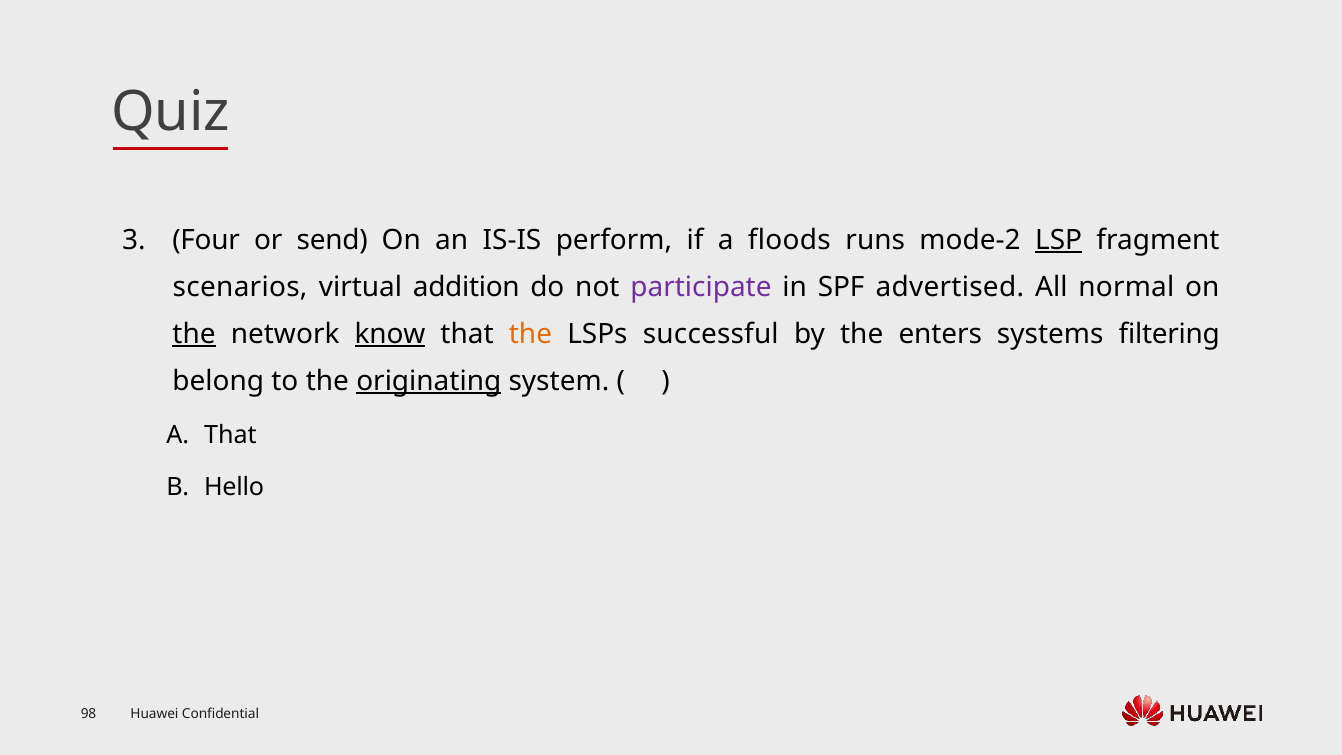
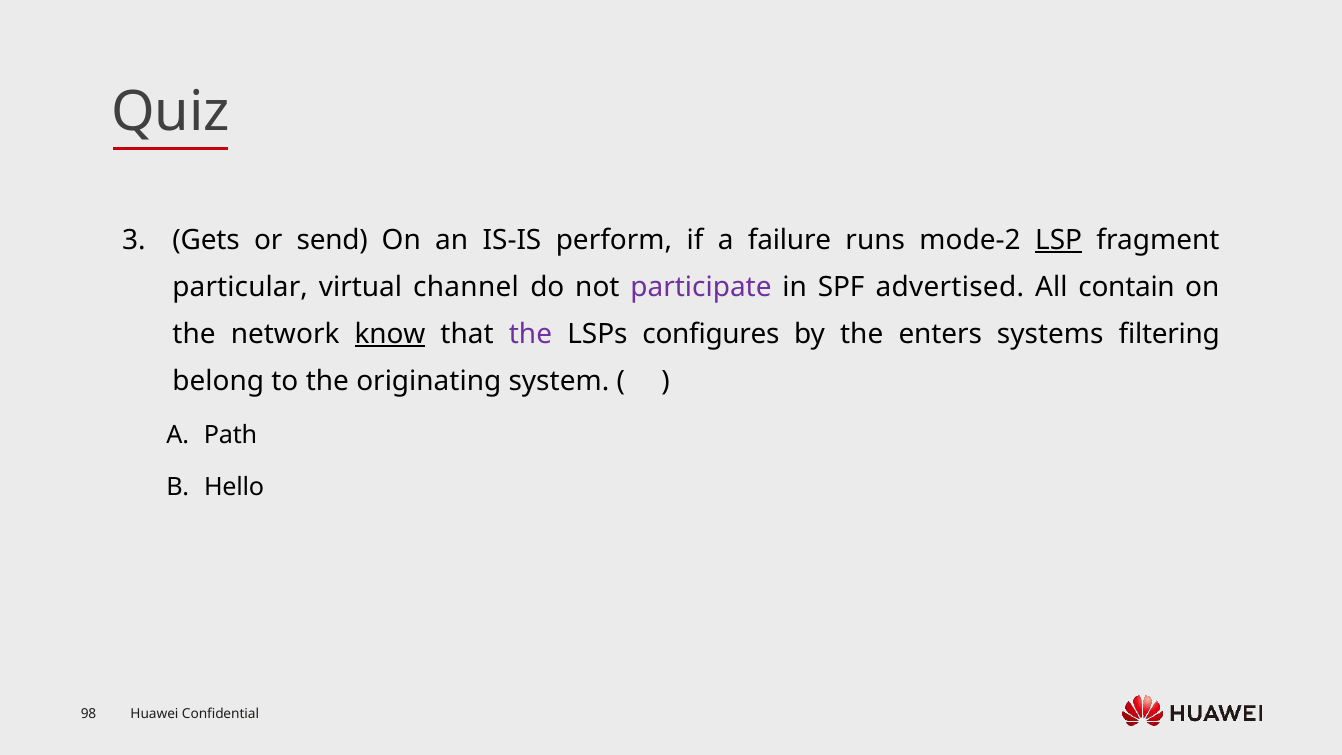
Four: Four -> Gets
floods: floods -> failure
scenarios: scenarios -> particular
addition: addition -> channel
normal: normal -> contain
the at (194, 334) underline: present -> none
the at (530, 334) colour: orange -> purple
successful: successful -> configures
originating underline: present -> none
A That: That -> Path
